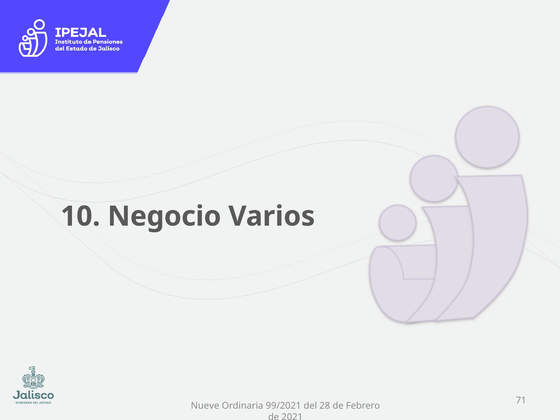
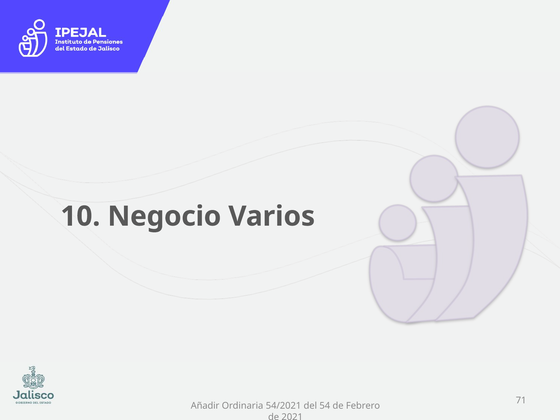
Nueve: Nueve -> Añadir
99/2021: 99/2021 -> 54/2021
28: 28 -> 54
